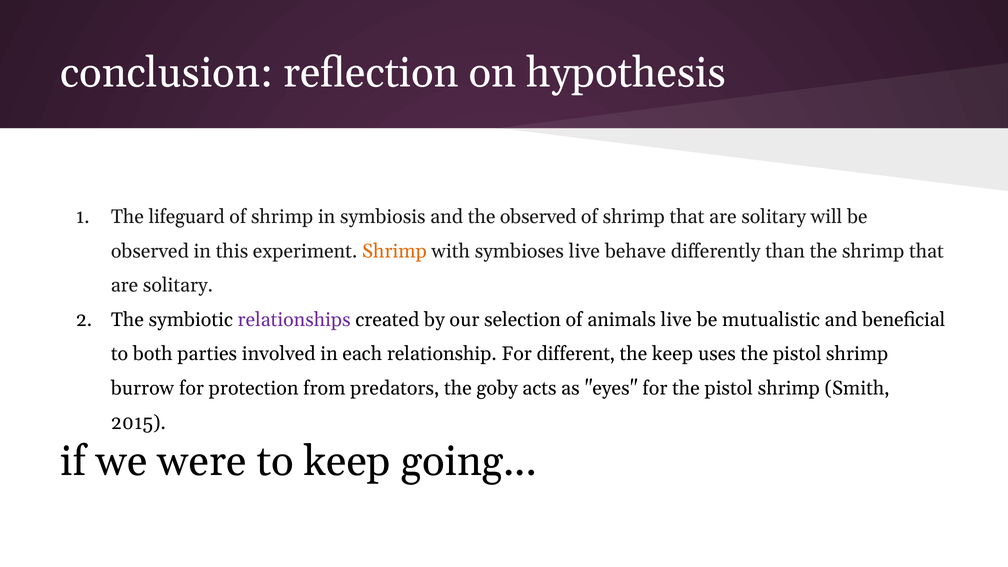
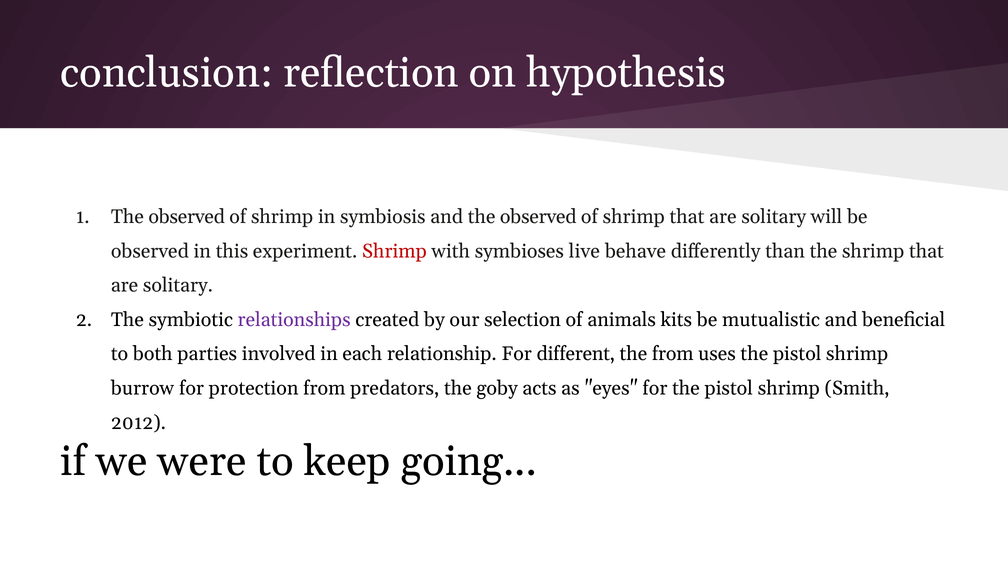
lifeguard at (187, 217): lifeguard -> observed
Shrimp at (394, 251) colour: orange -> red
animals live: live -> kits
the keep: keep -> from
2015: 2015 -> 2012
